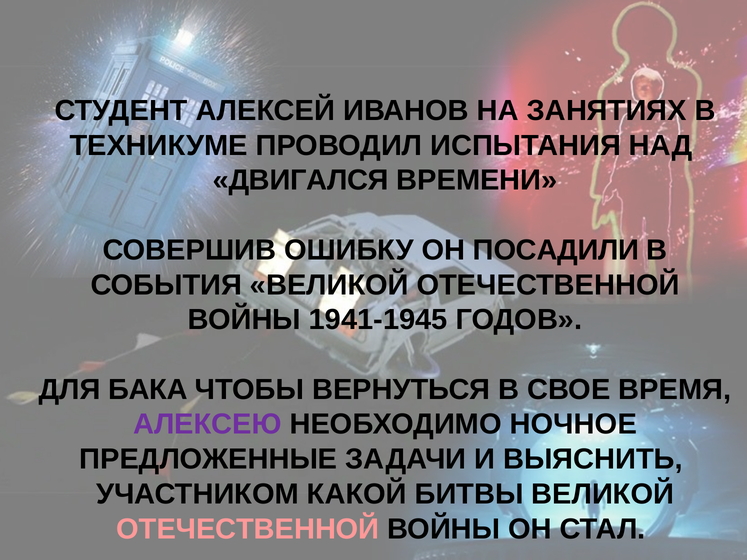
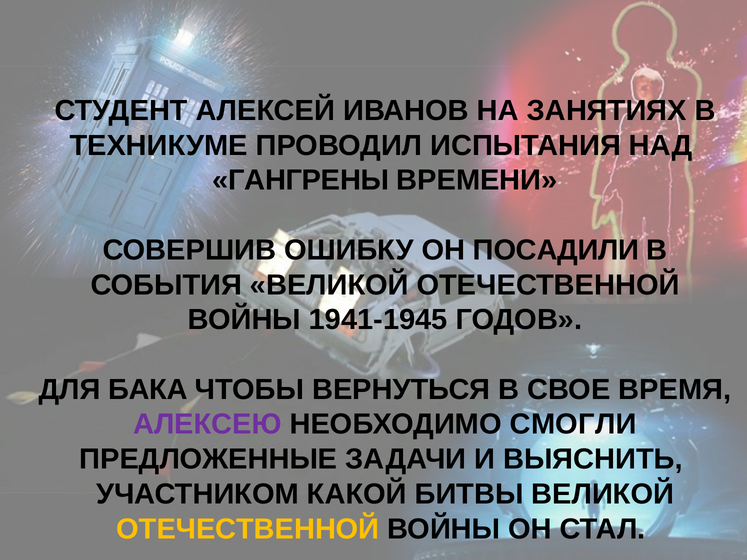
ДВИГАЛСЯ: ДВИГАЛСЯ -> ГАНГРЕНЫ
НОЧНОЕ: НОЧНОЕ -> СМОГЛИ
ОТЕЧЕСТВЕННОЙ at (248, 529) colour: pink -> yellow
